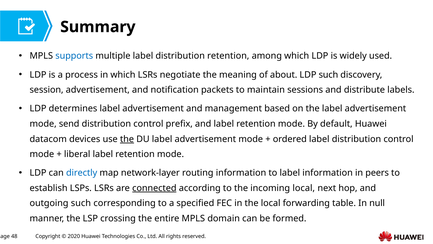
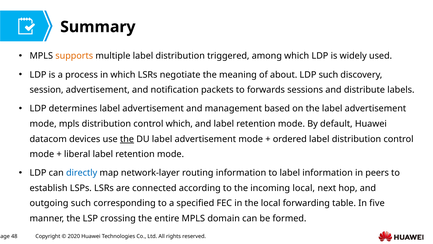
supports colour: blue -> orange
distribution retention: retention -> triggered
maintain: maintain -> forwards
mode send: send -> mpls
control prefix: prefix -> which
connected underline: present -> none
null: null -> five
